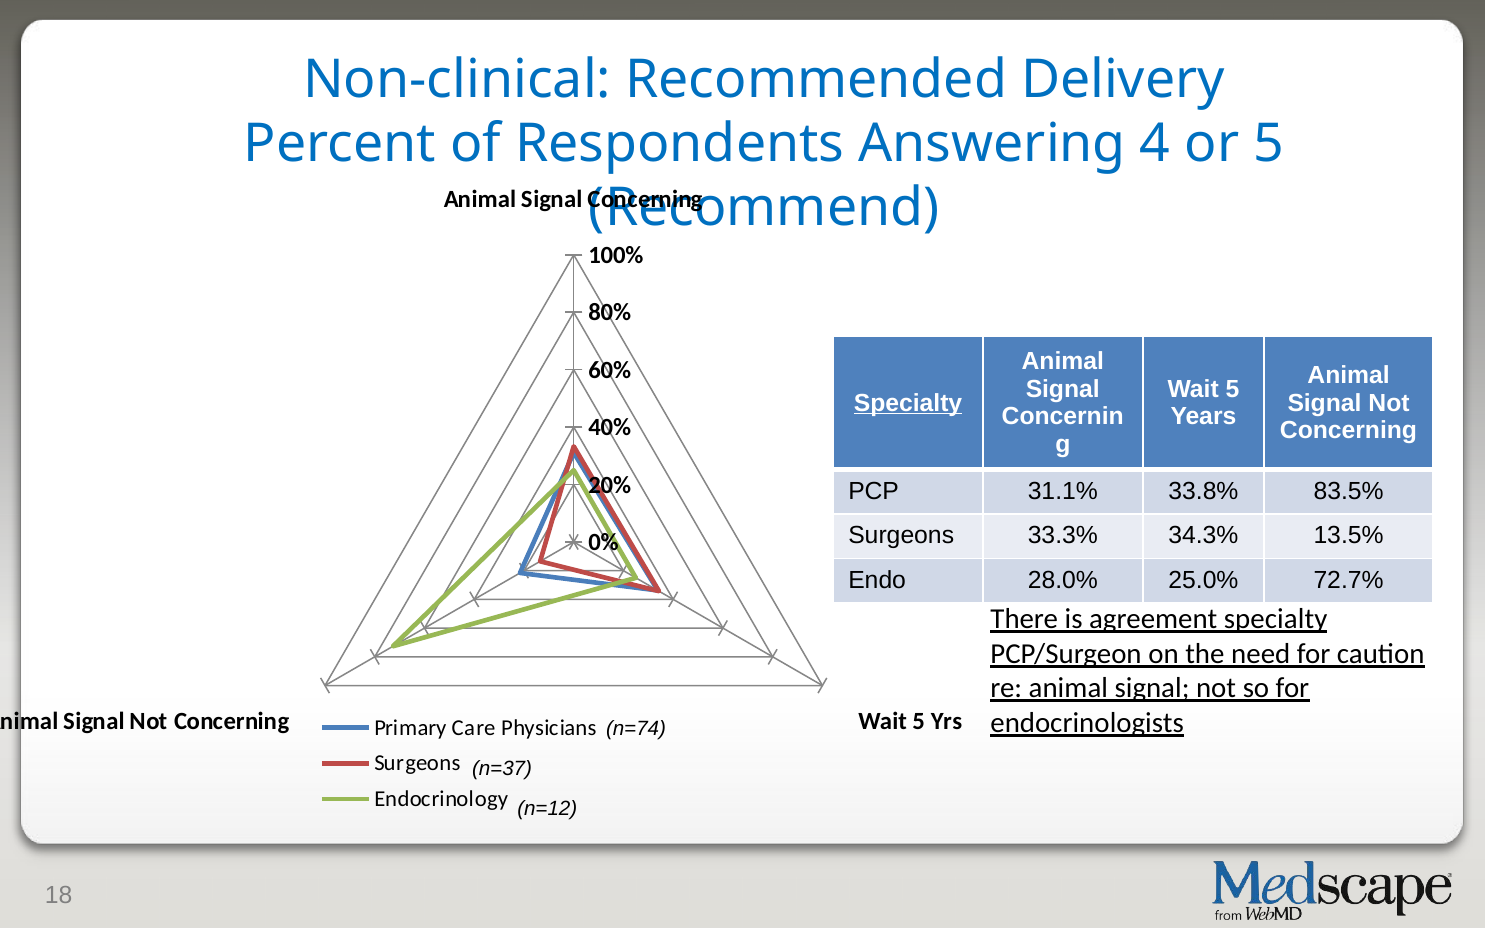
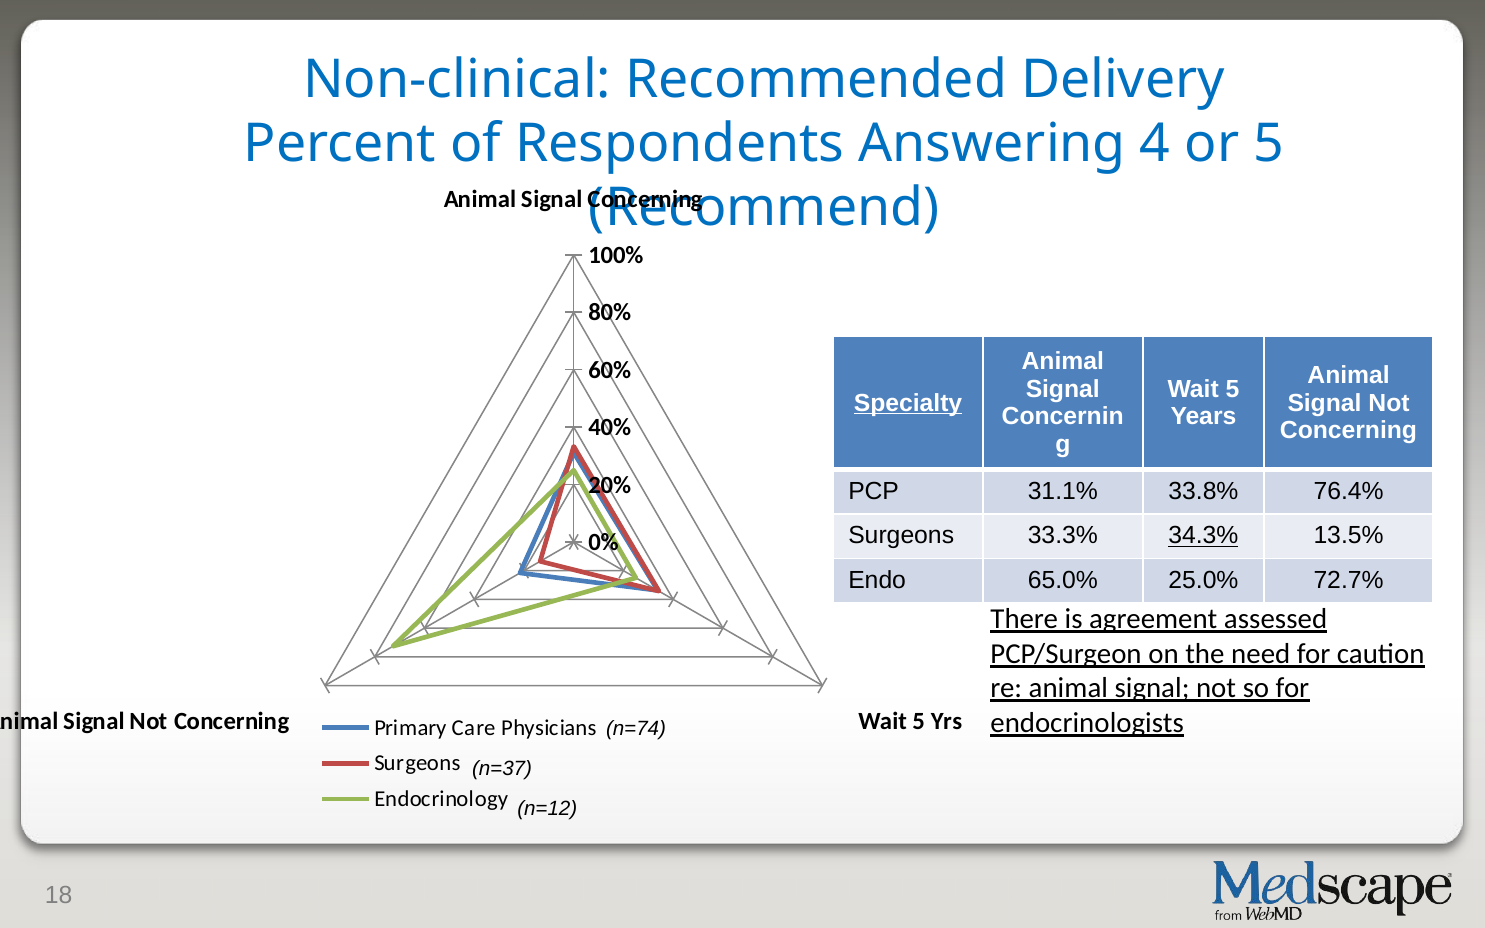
83.5%: 83.5% -> 76.4%
34.3% underline: none -> present
28.0%: 28.0% -> 65.0%
agreement specialty: specialty -> assessed
